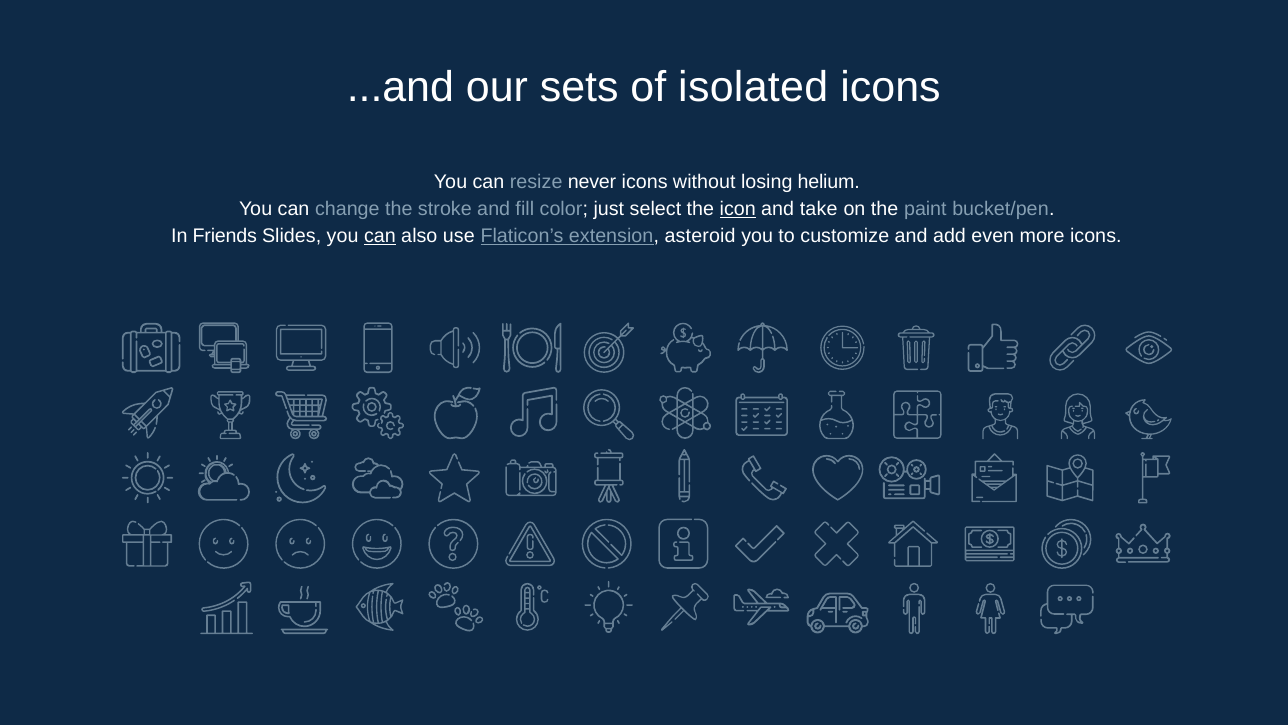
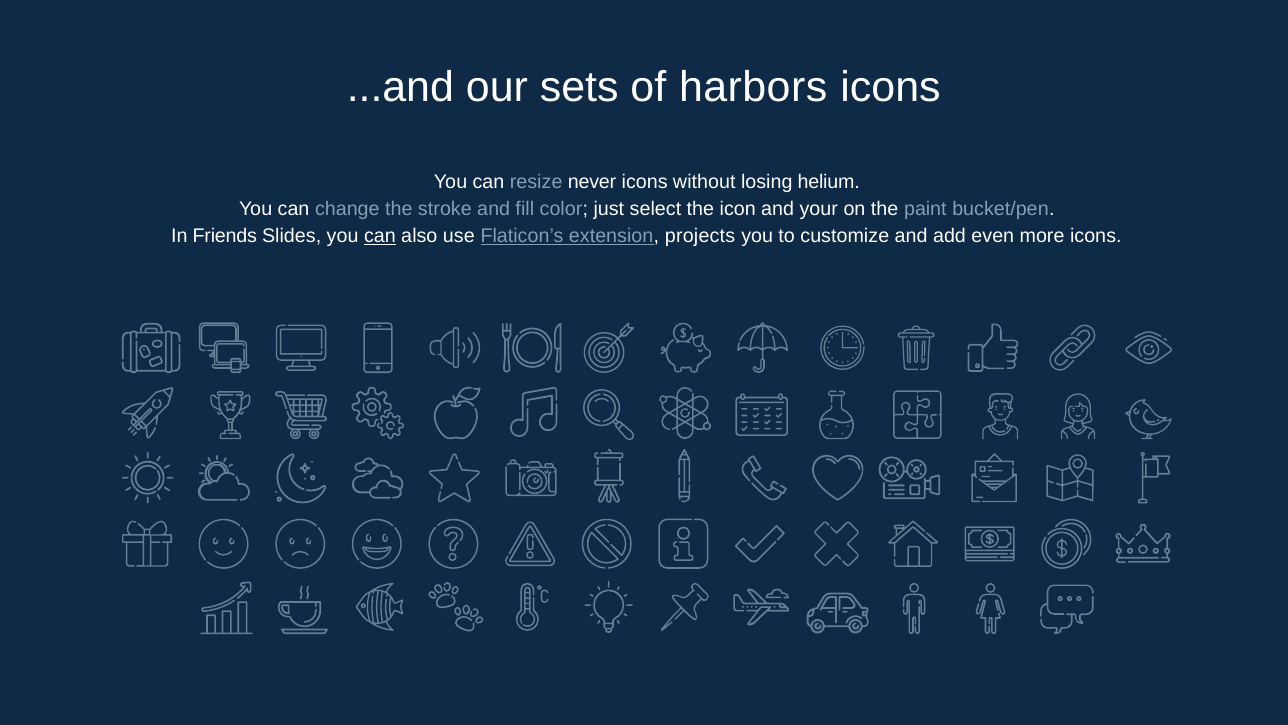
isolated: isolated -> harbors
icon underline: present -> none
take: take -> your
asteroid: asteroid -> projects
